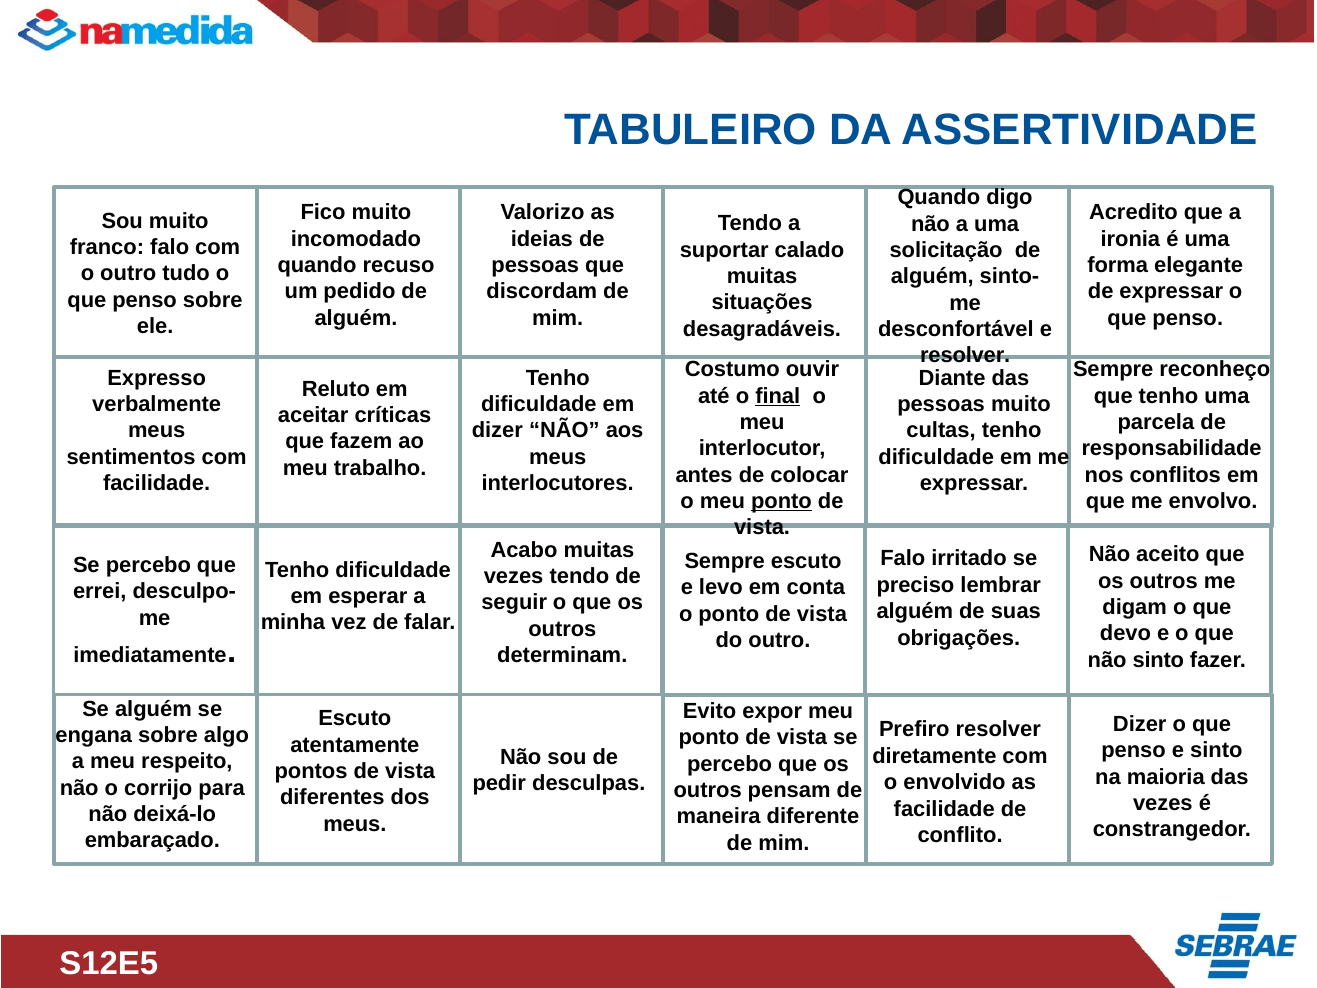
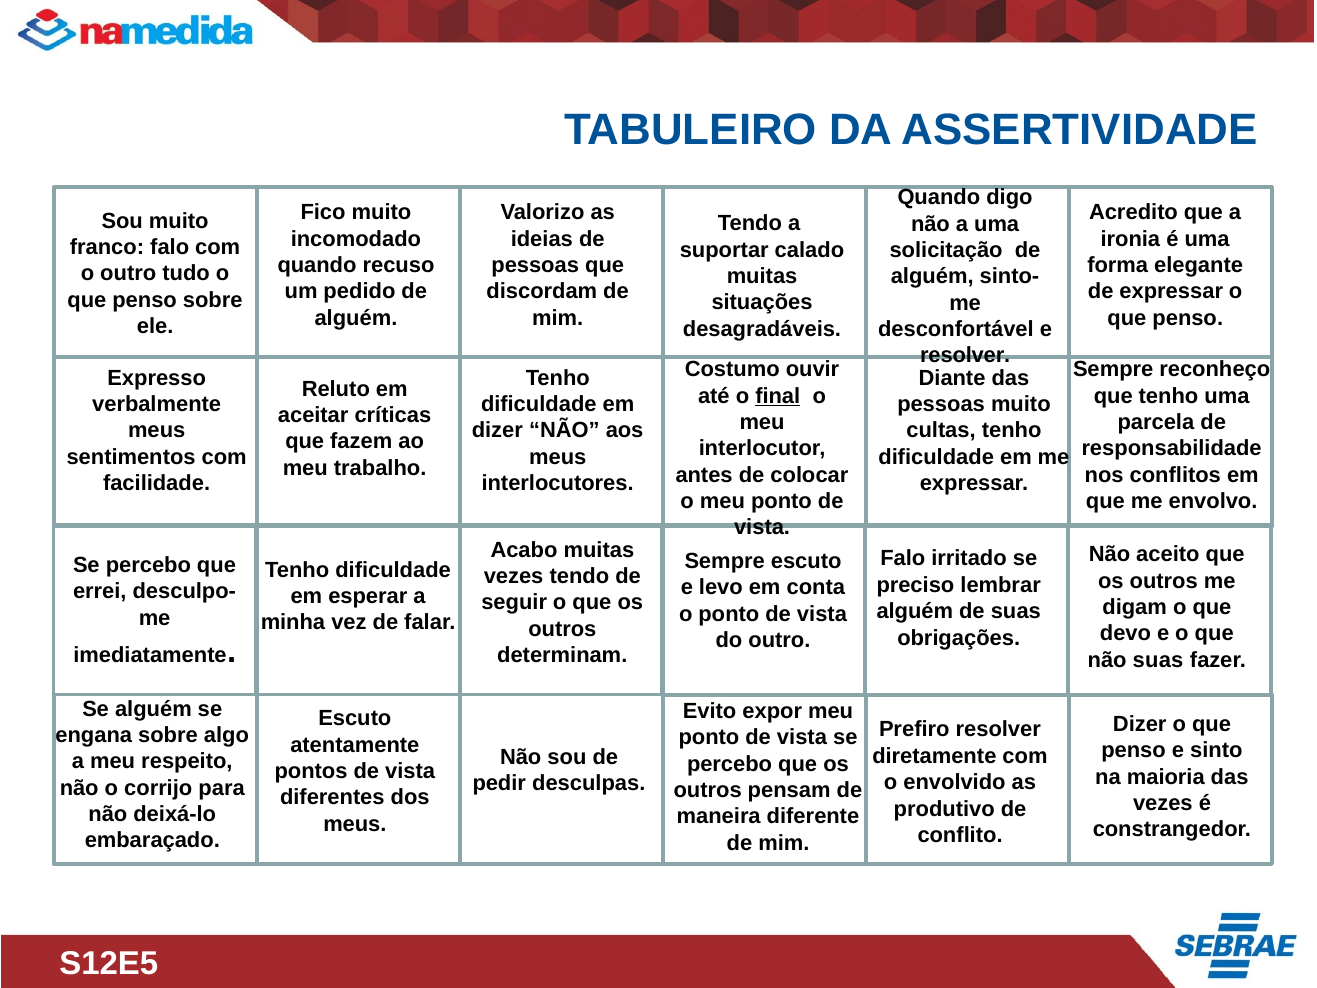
ponto at (781, 501) underline: present -> none
não sinto: sinto -> suas
facilidade at (944, 809): facilidade -> produtivo
